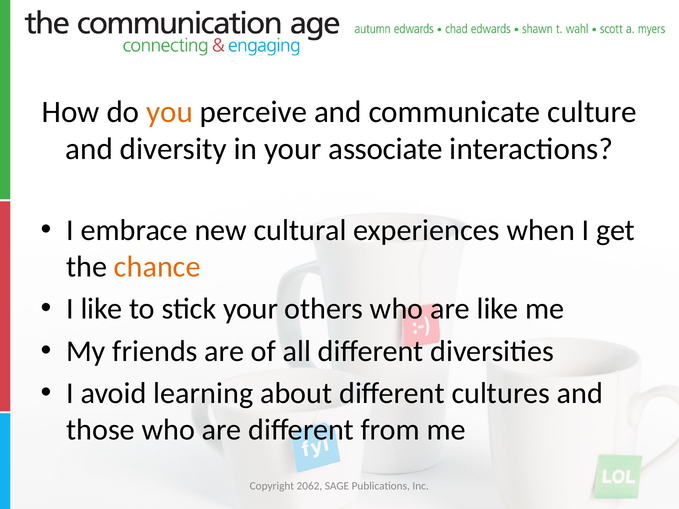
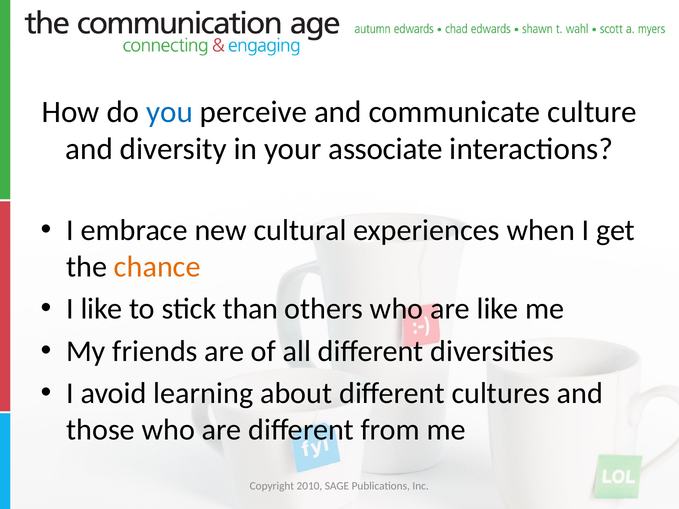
you colour: orange -> blue
stick your: your -> than
2062: 2062 -> 2010
